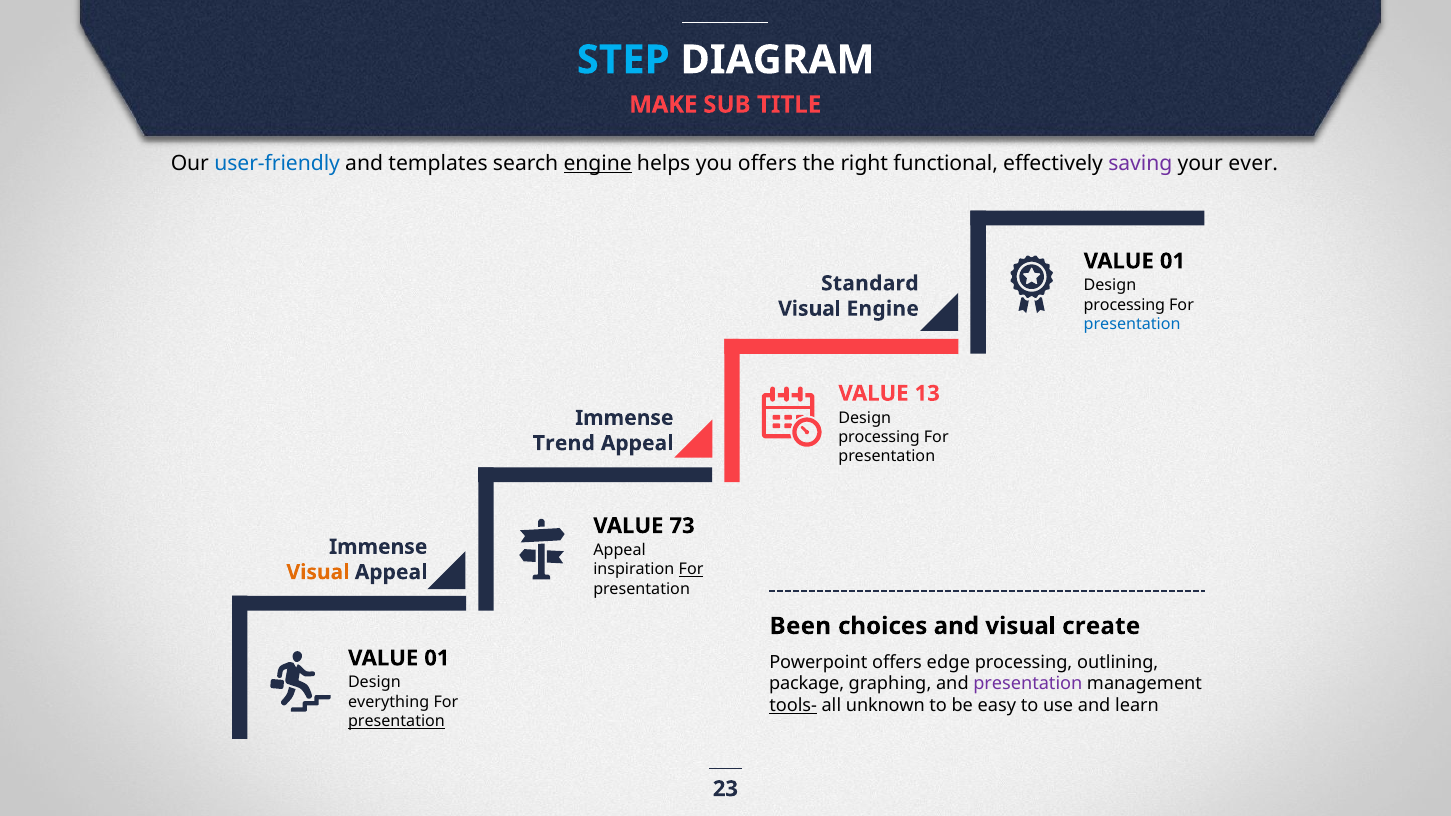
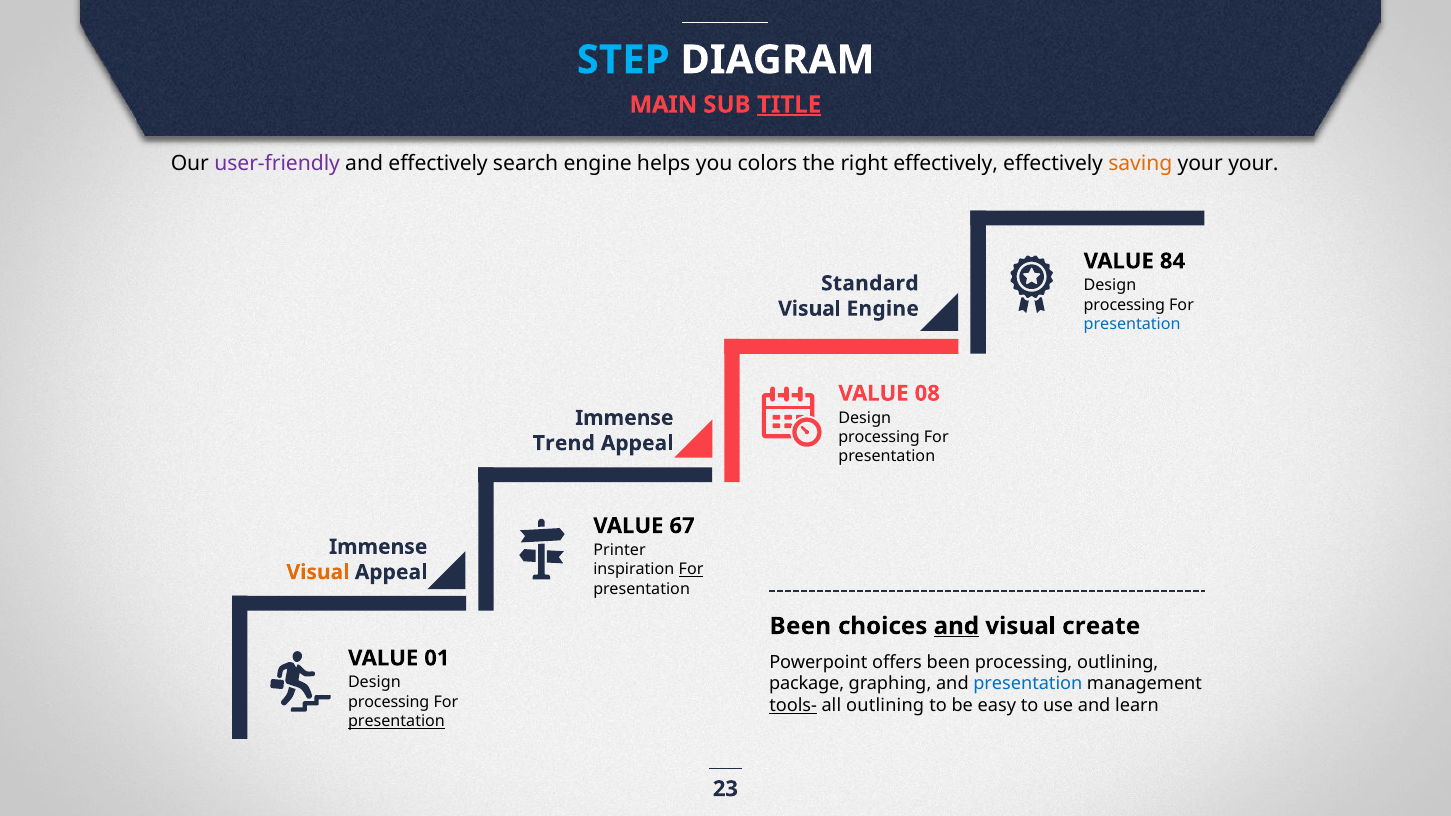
MAKE: MAKE -> MAIN
TITLE underline: none -> present
user-friendly colour: blue -> purple
and templates: templates -> effectively
engine at (598, 163) underline: present -> none
you offers: offers -> colors
right functional: functional -> effectively
saving colour: purple -> orange
your ever: ever -> your
01 at (1172, 261): 01 -> 84
13: 13 -> 08
73: 73 -> 67
Appeal at (620, 550): Appeal -> Printer
and at (956, 626) underline: none -> present
offers edge: edge -> been
presentation at (1028, 684) colour: purple -> blue
everything at (389, 702): everything -> processing
all unknown: unknown -> outlining
